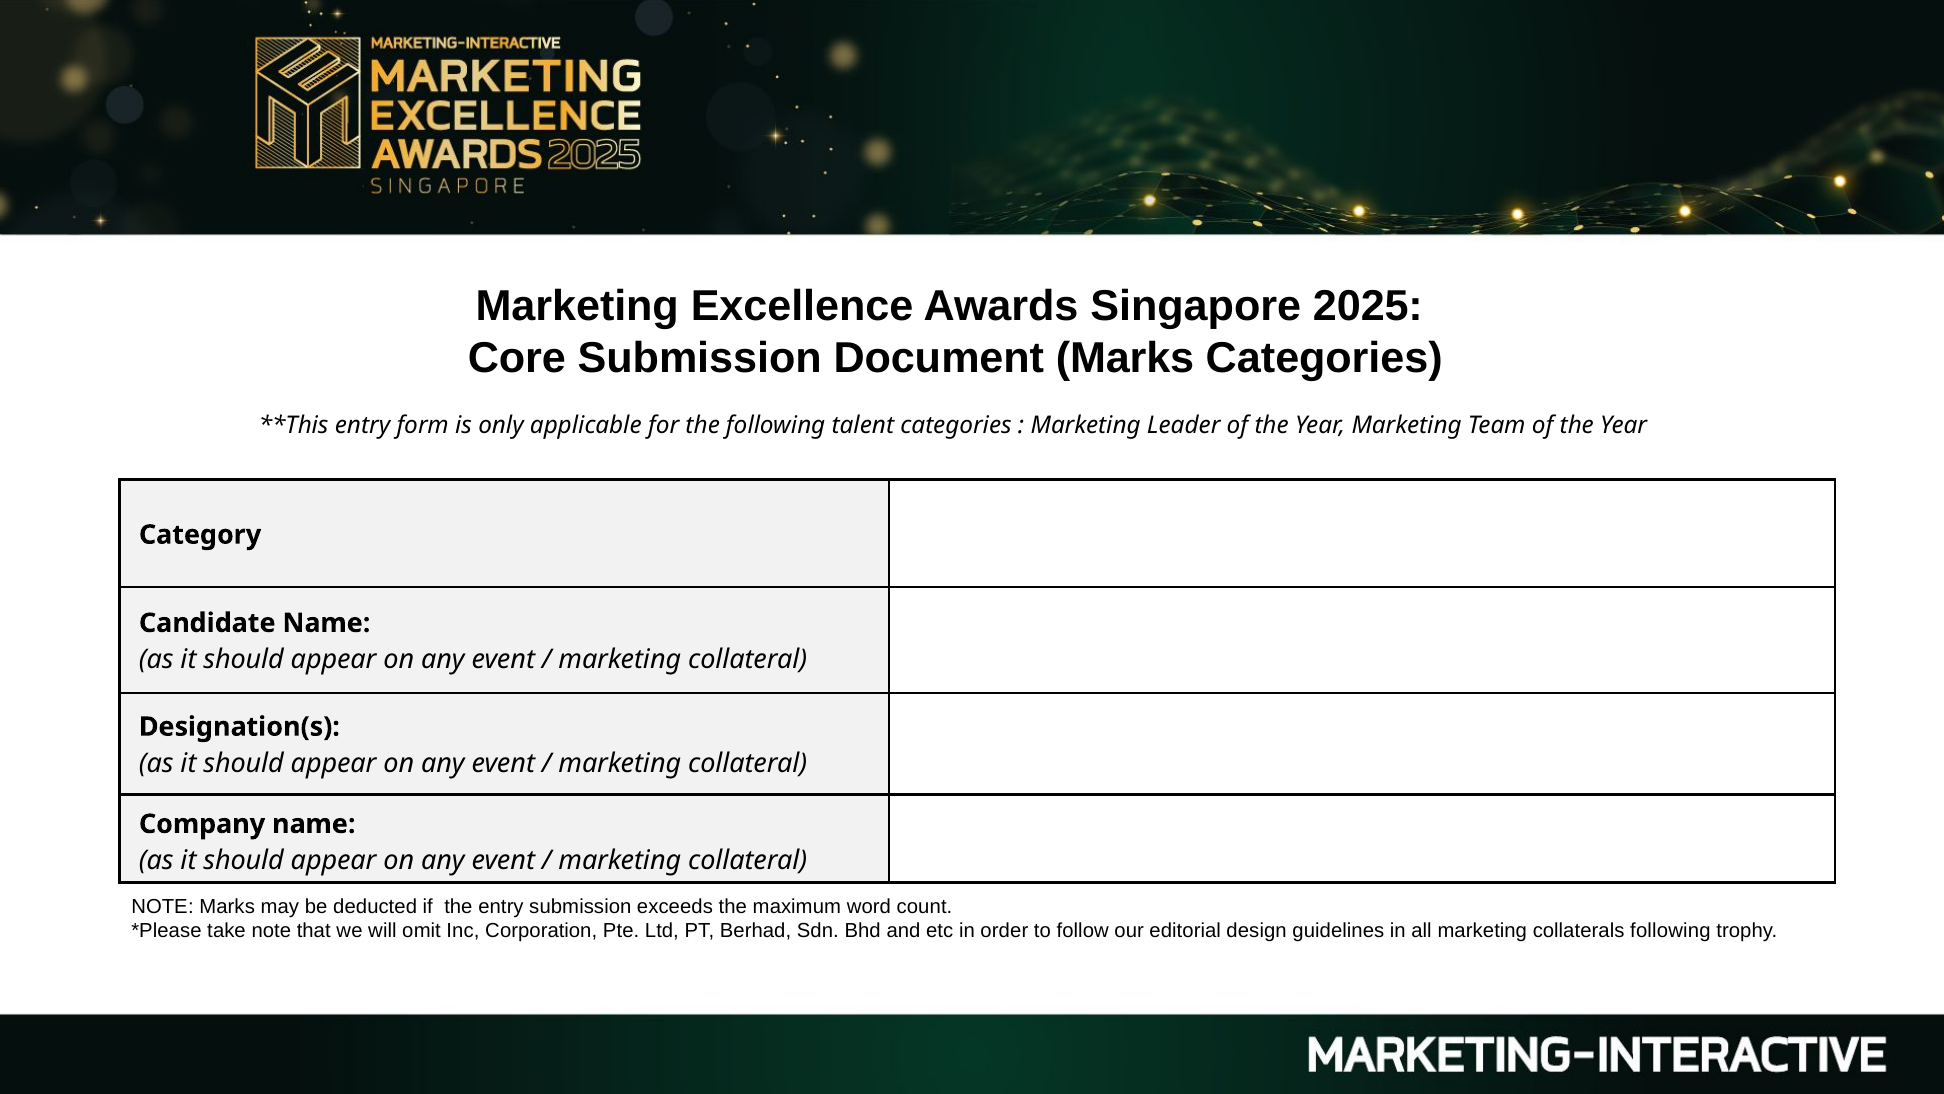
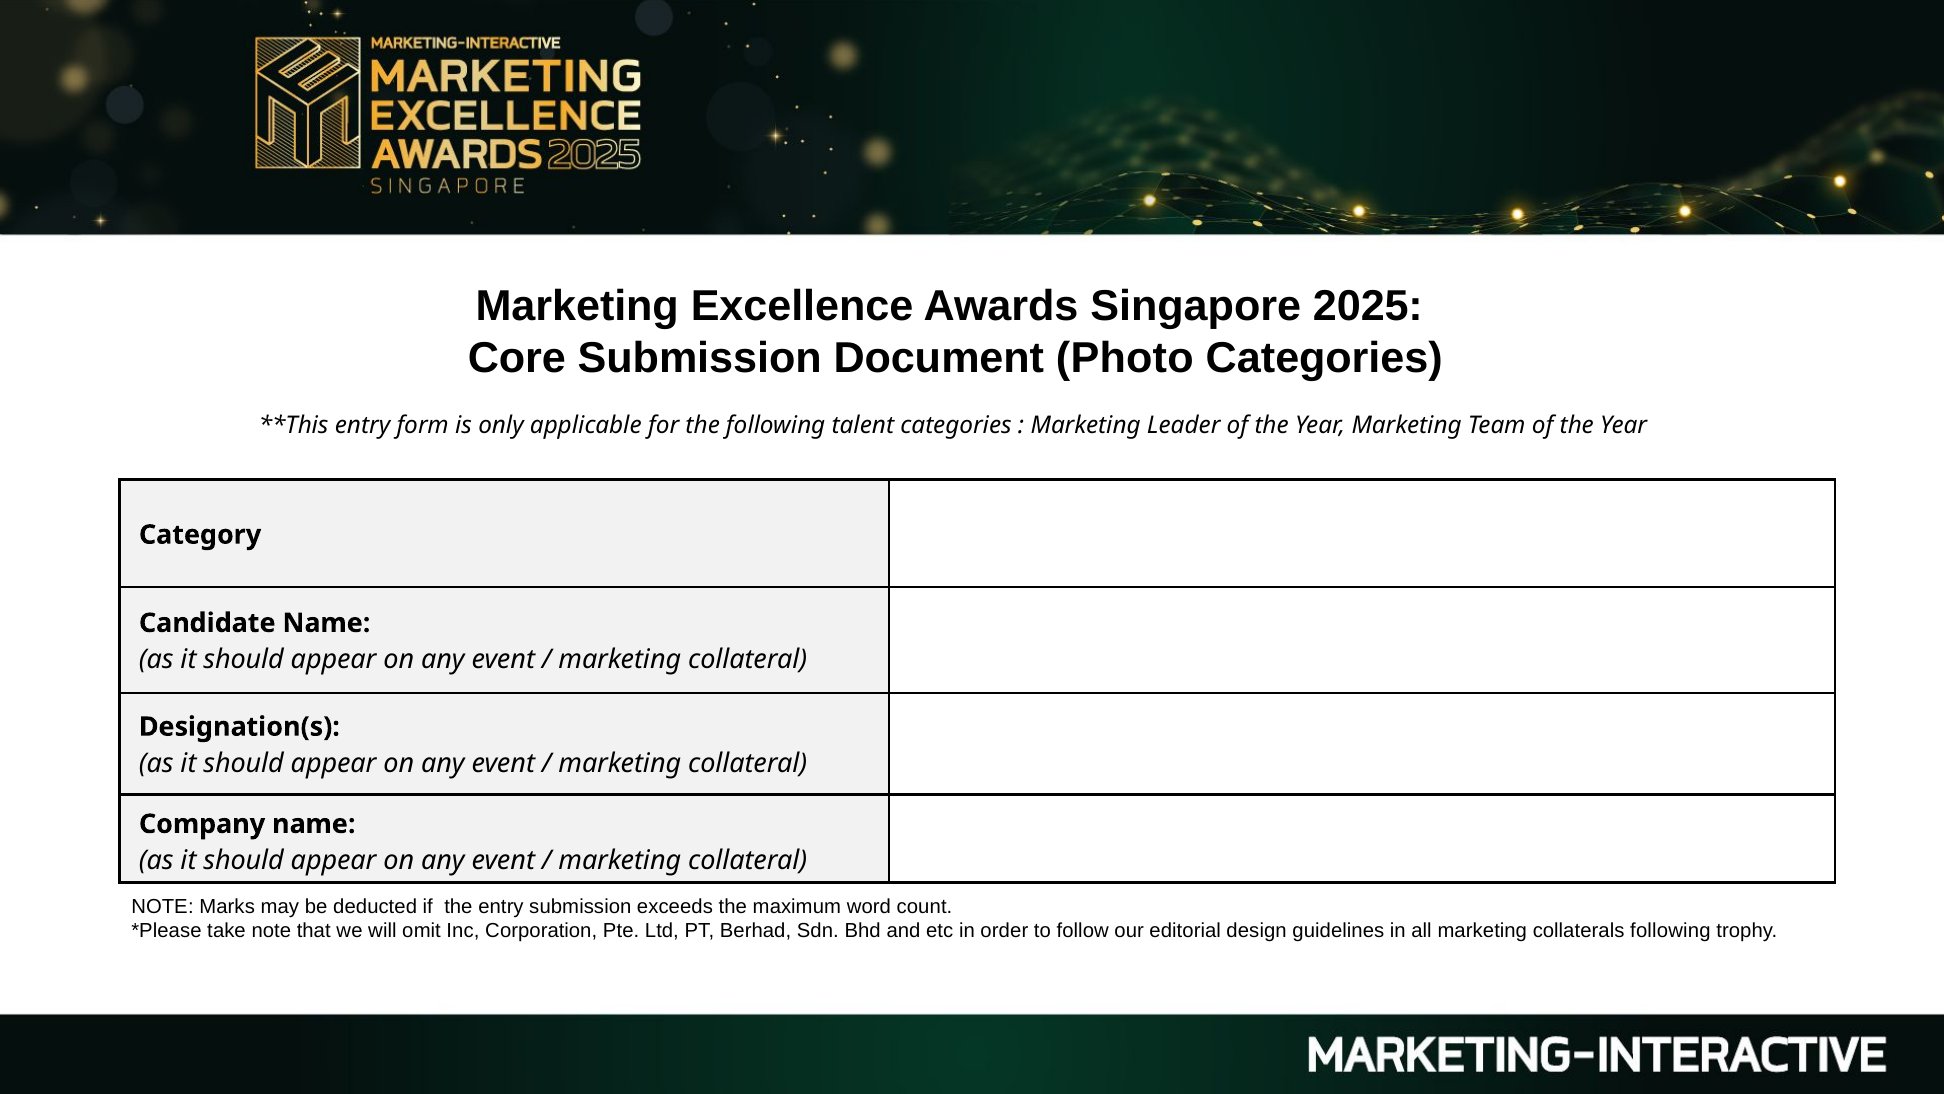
Document Marks: Marks -> Photo
